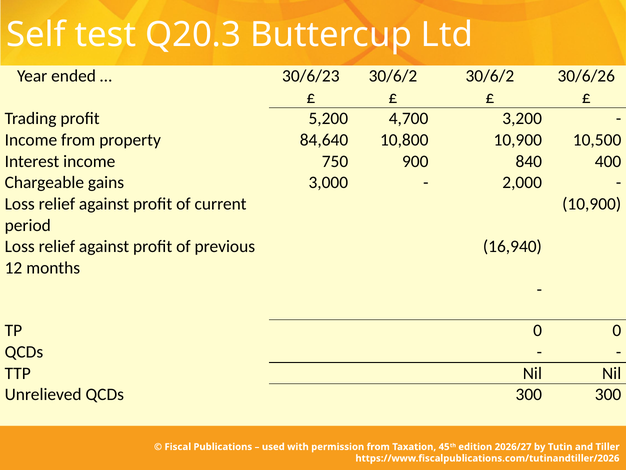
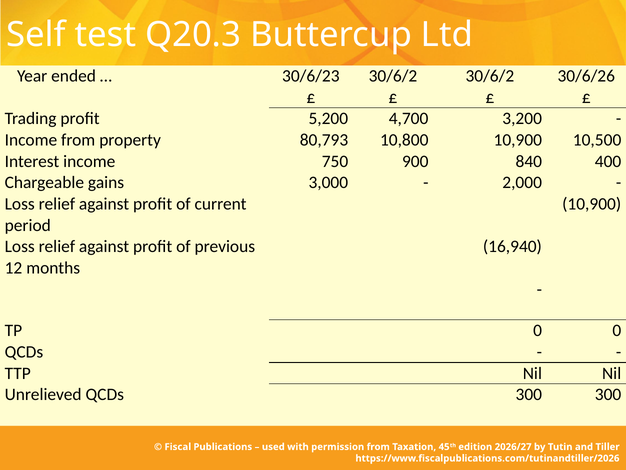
84,640: 84,640 -> 80,793
